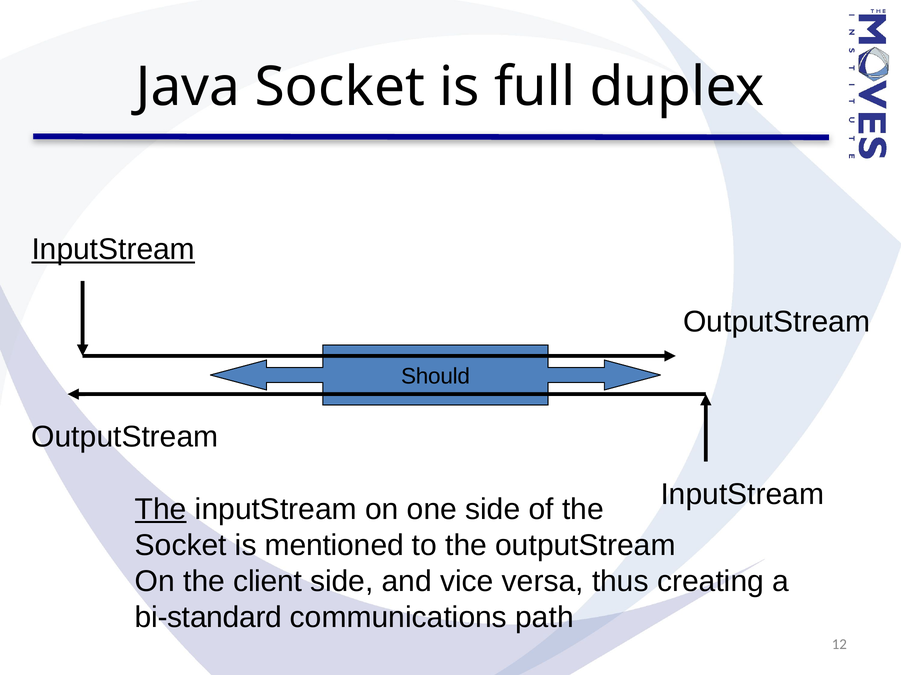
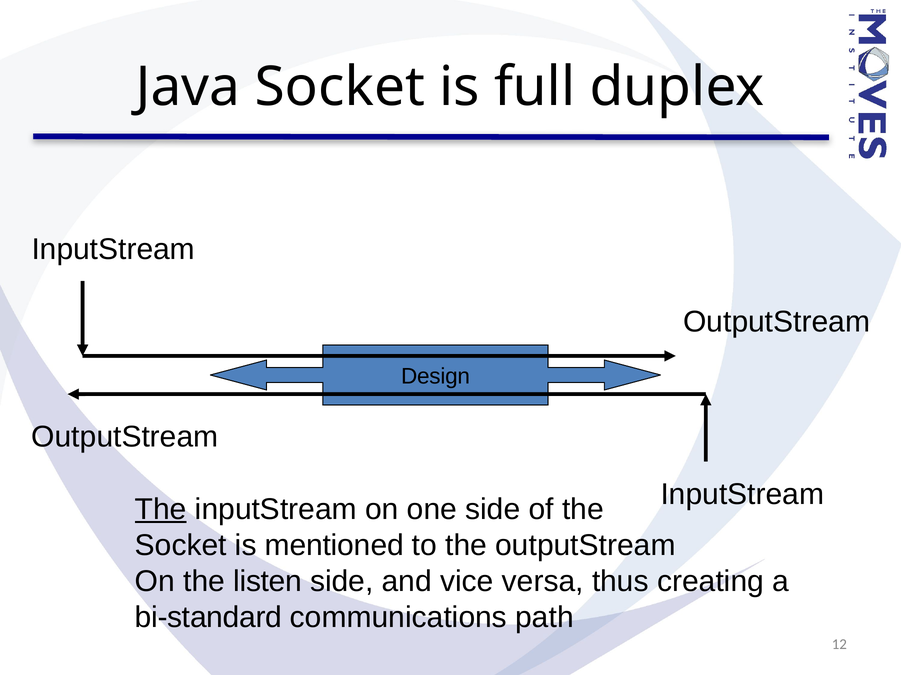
InputStream at (113, 250) underline: present -> none
Should: Should -> Design
client: client -> listen
